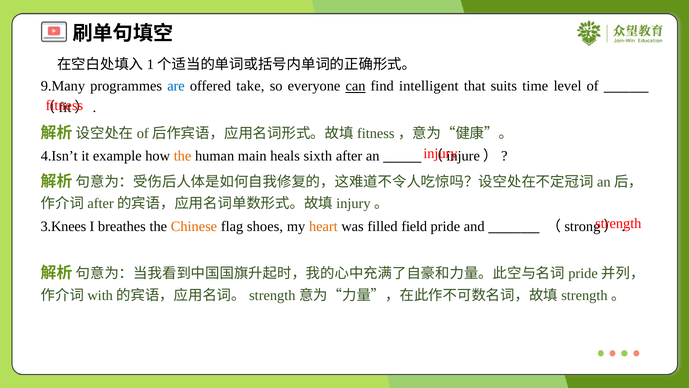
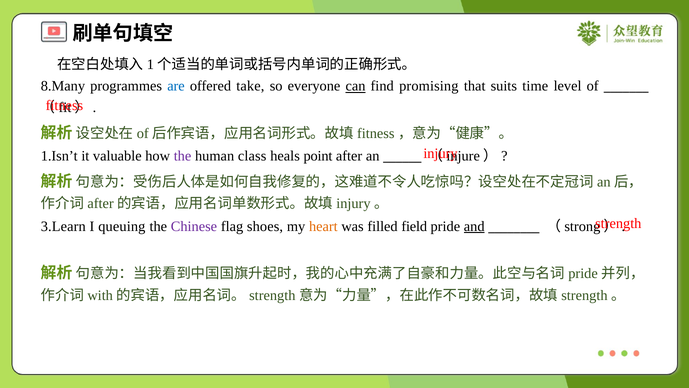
9.Many: 9.Many -> 8.Many
intelligent: intelligent -> promising
4.Isn’t: 4.Isn’t -> 1.Isn’t
example: example -> valuable
the at (183, 156) colour: orange -> purple
main: main -> class
sixth: sixth -> point
3.Knees: 3.Knees -> 3.Learn
breathes: breathes -> queuing
Chinese colour: orange -> purple
and underline: none -> present
